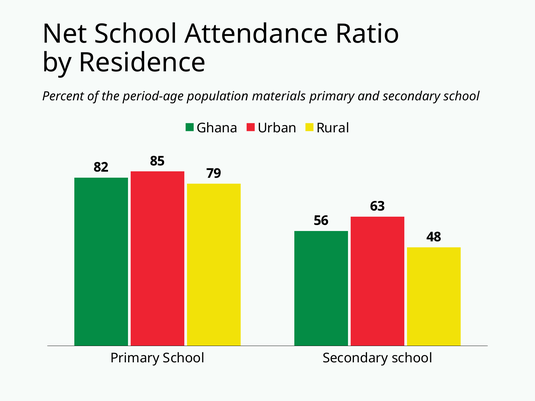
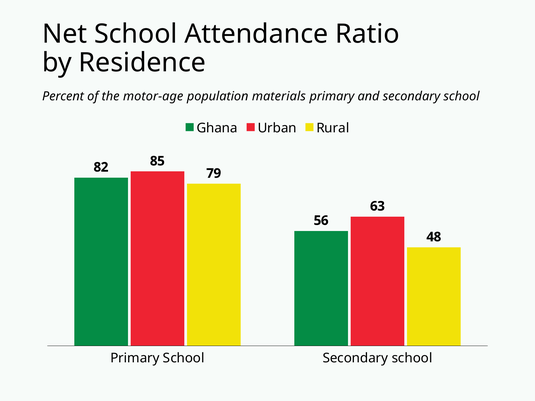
period-age: period-age -> motor-age
